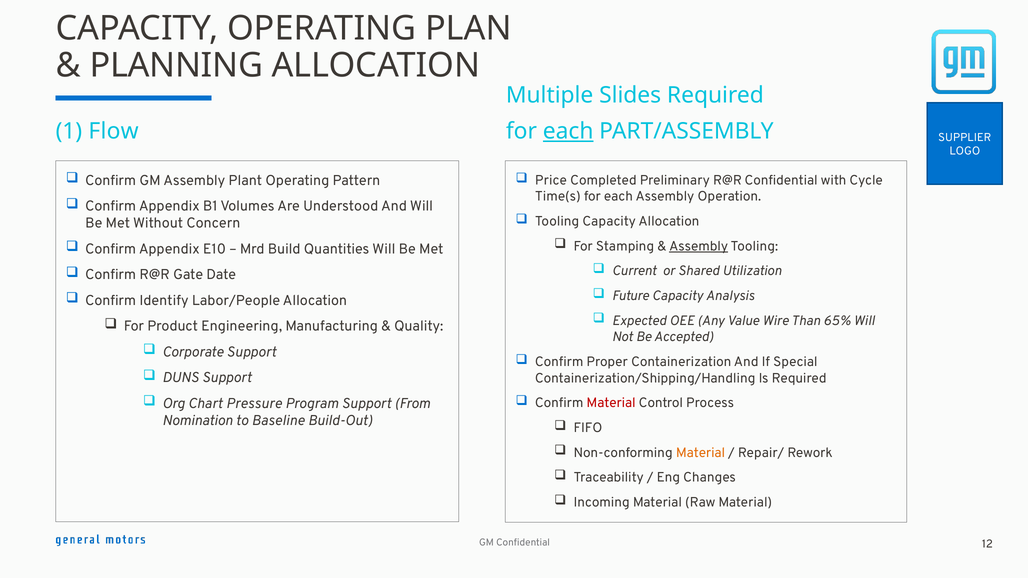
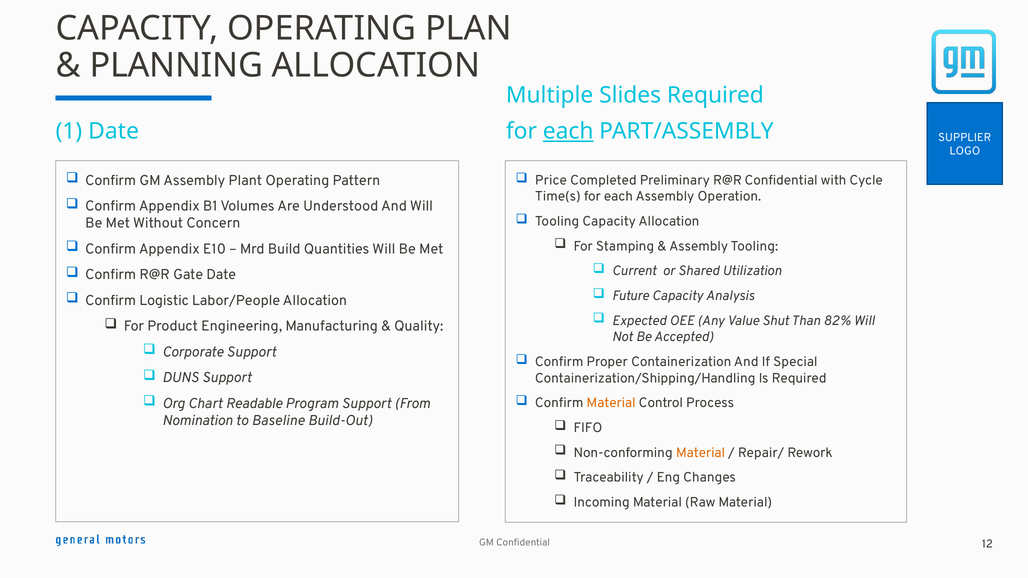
1 Flow: Flow -> Date
Assembly at (699, 246) underline: present -> none
Identify: Identify -> Logistic
Wire: Wire -> Shut
65%: 65% -> 82%
Material at (611, 403) colour: red -> orange
Pressure: Pressure -> Readable
